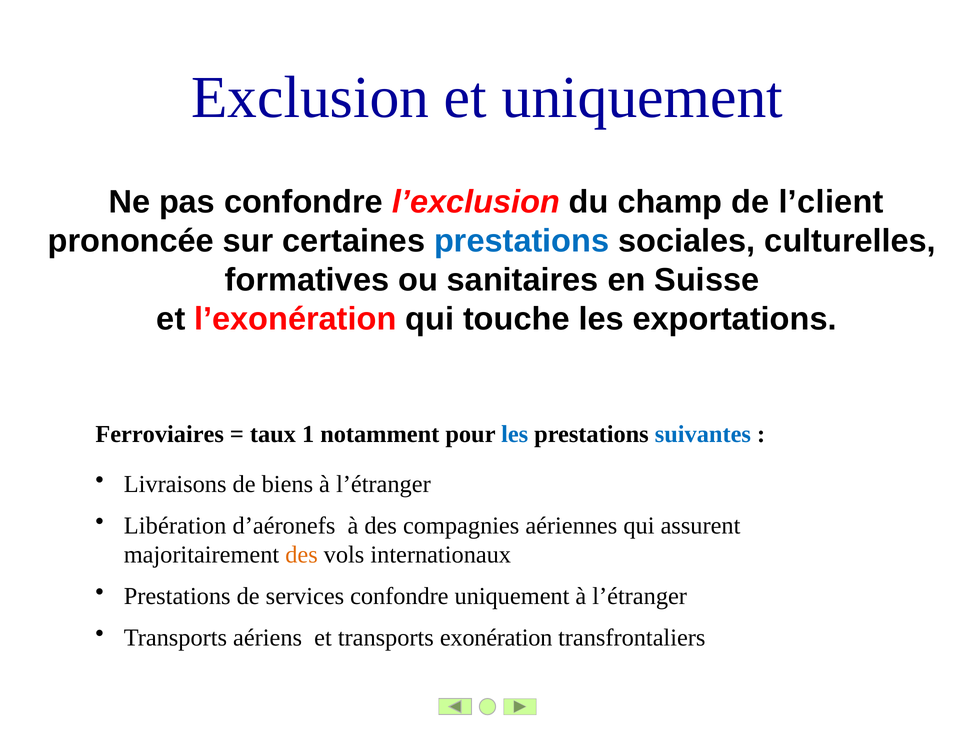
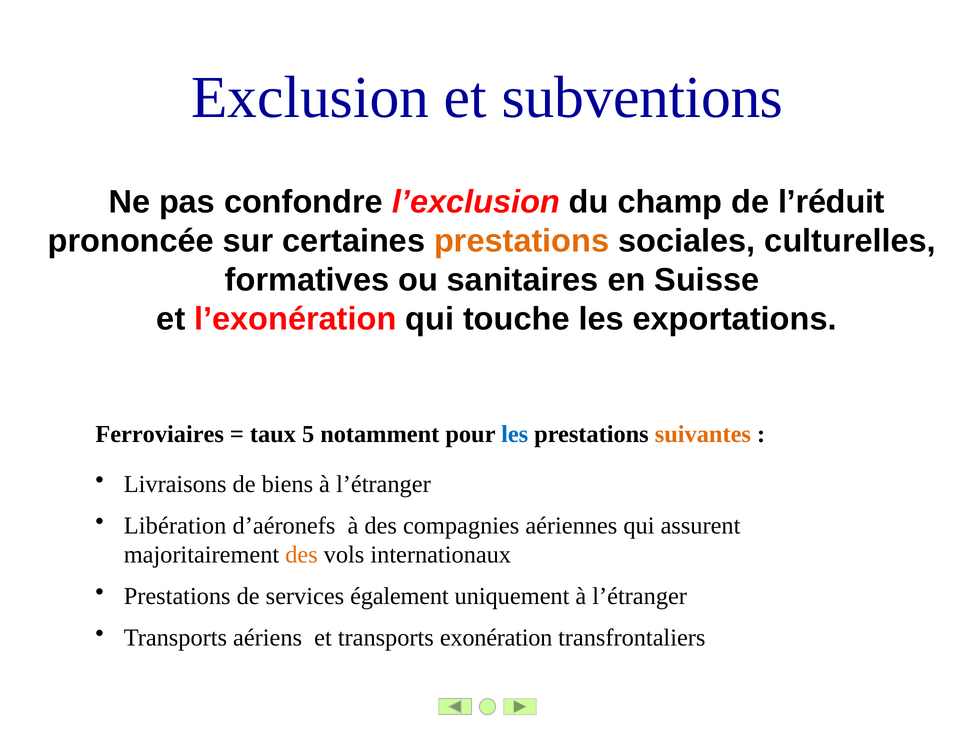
et uniquement: uniquement -> subventions
l’client: l’client -> l’réduit
prestations at (522, 241) colour: blue -> orange
1: 1 -> 5
suivantes colour: blue -> orange
services confondre: confondre -> également
